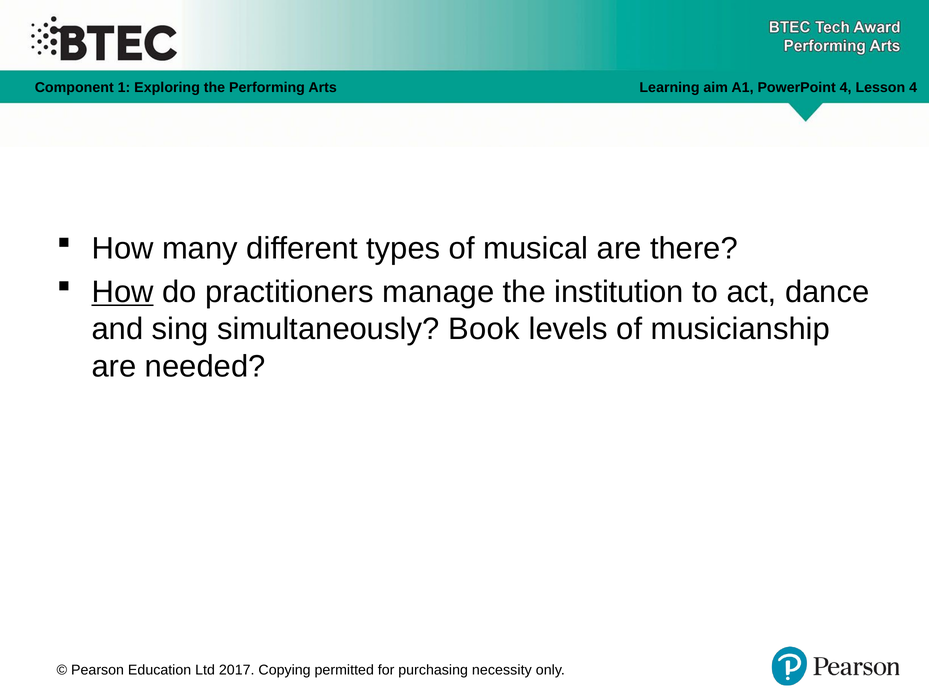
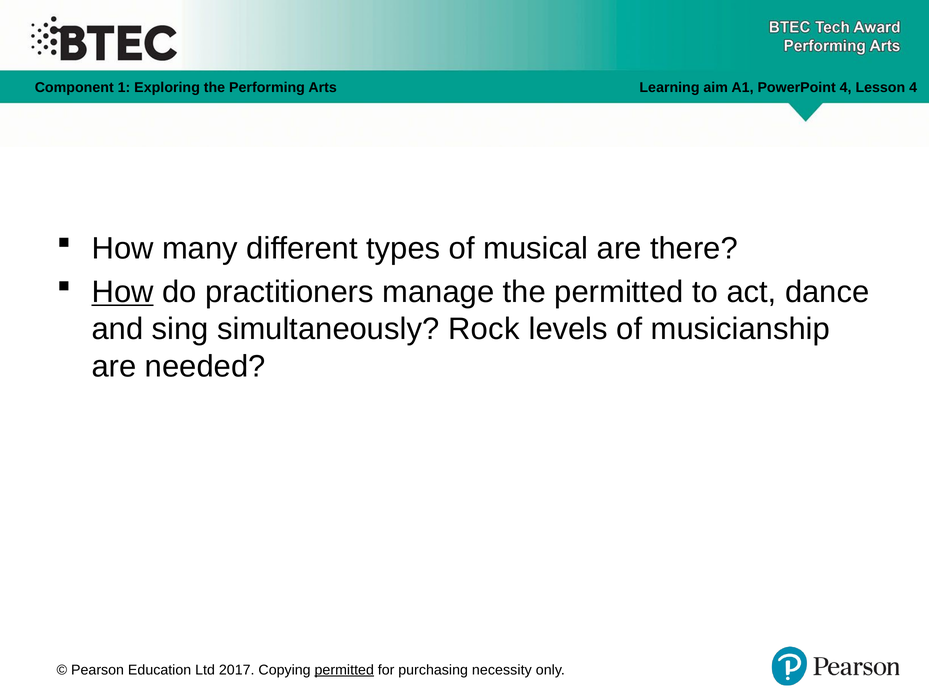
the institution: institution -> permitted
Book: Book -> Rock
permitted at (344, 670) underline: none -> present
